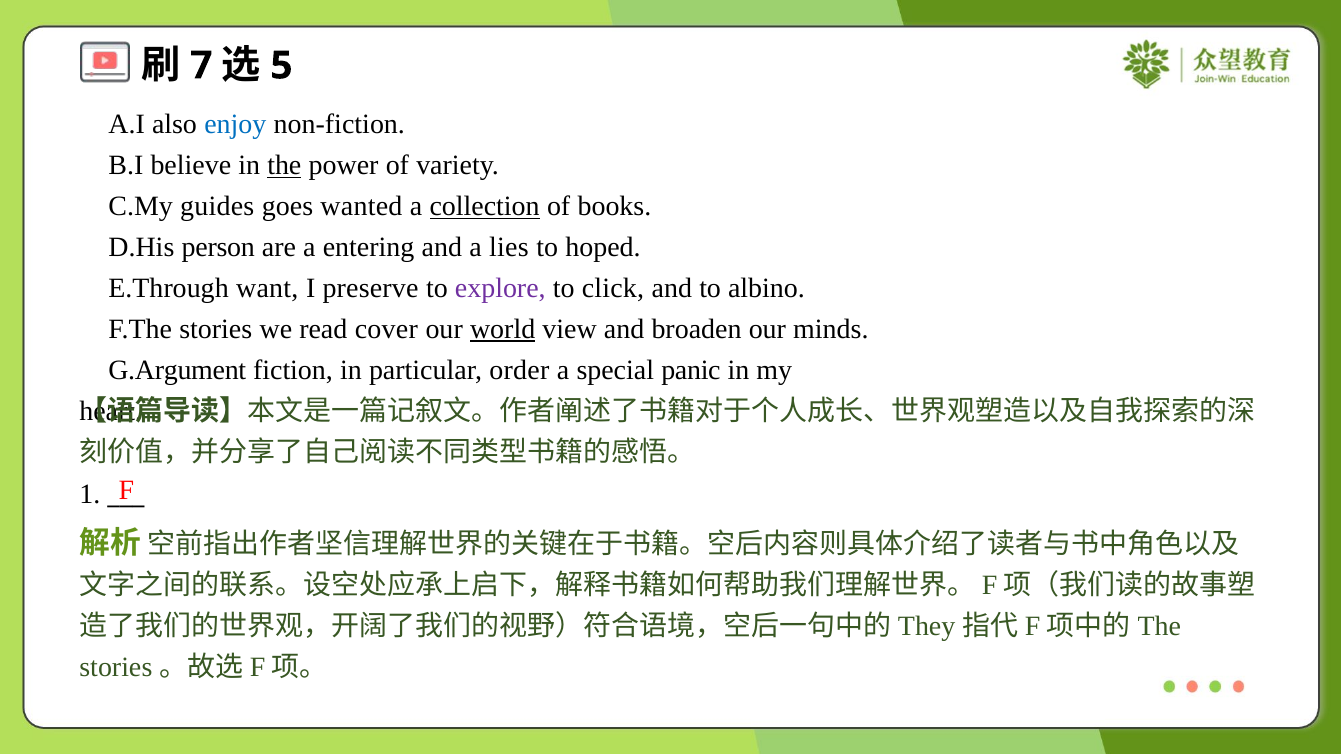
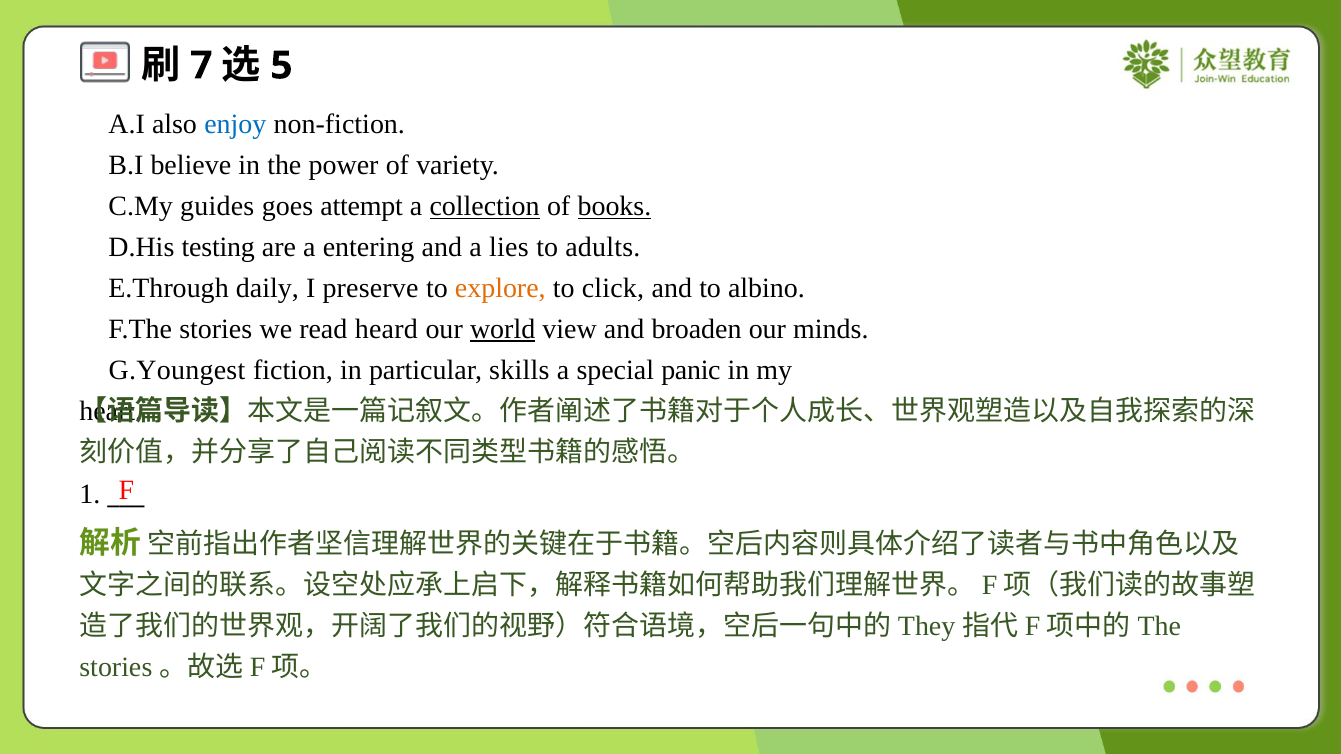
the underline: present -> none
wanted: wanted -> attempt
books underline: none -> present
person: person -> testing
hoped: hoped -> adults
want: want -> daily
explore colour: purple -> orange
cover: cover -> heard
G.Argument: G.Argument -> G.Youngest
order: order -> skills
